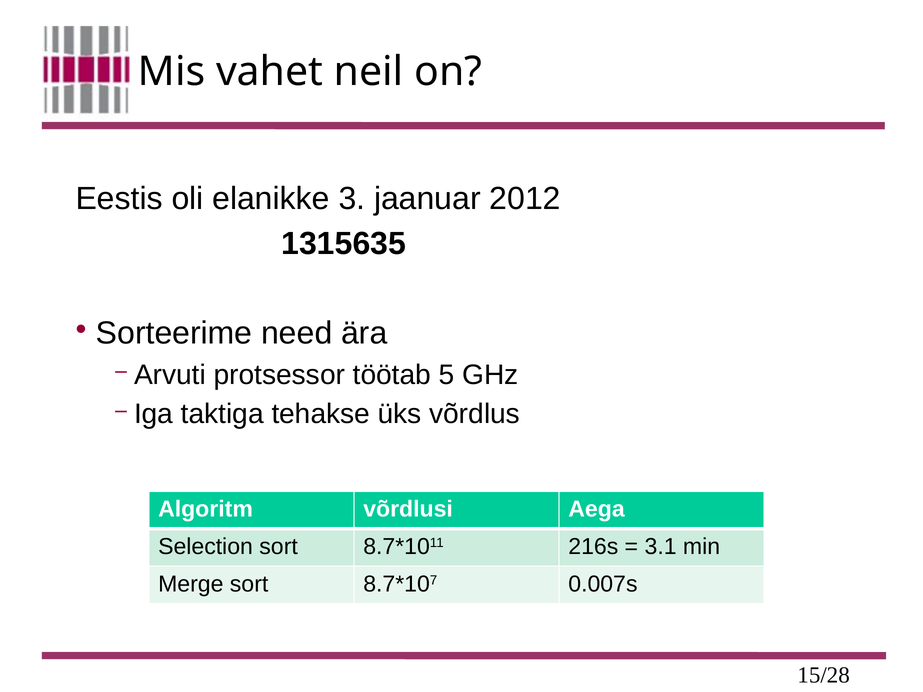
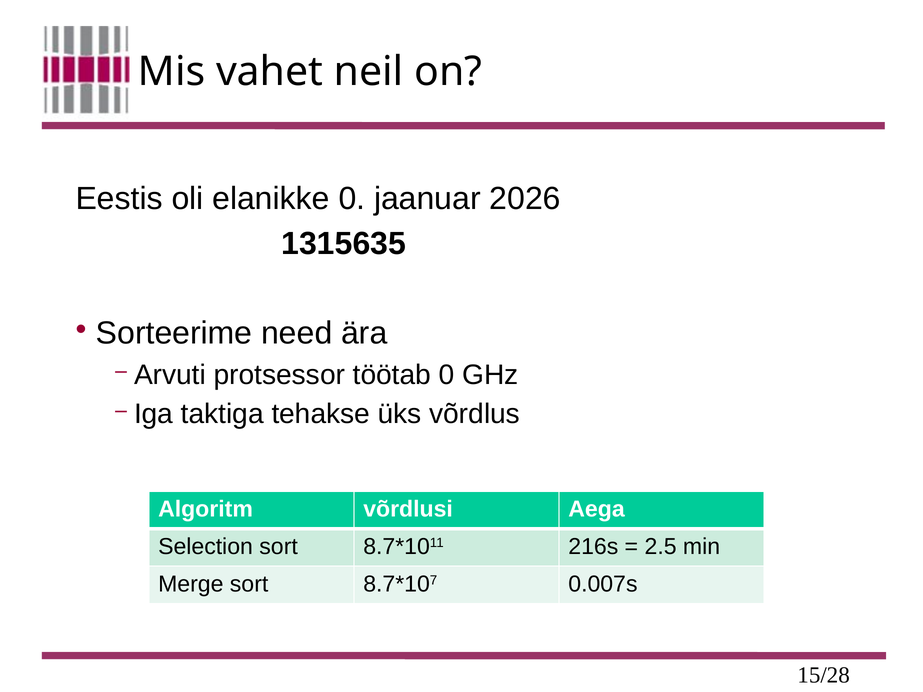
elanikke 3: 3 -> 0
2012: 2012 -> 2026
töötab 5: 5 -> 0
3.1: 3.1 -> 2.5
